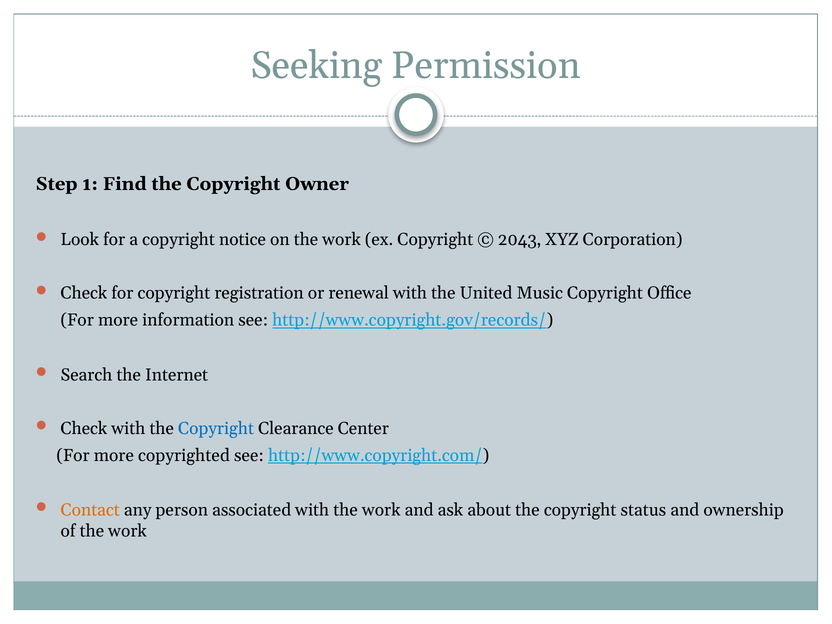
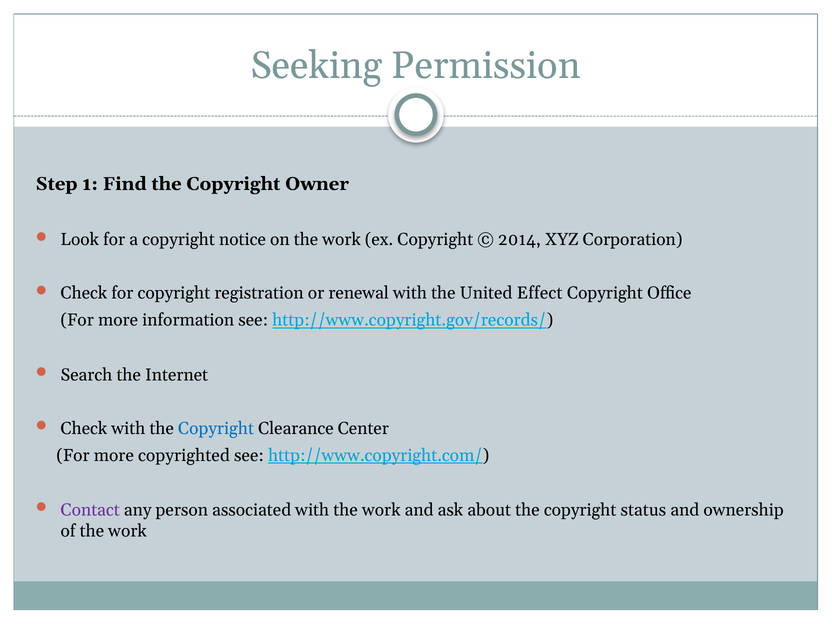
2043: 2043 -> 2014
Music: Music -> Effect
Contact colour: orange -> purple
